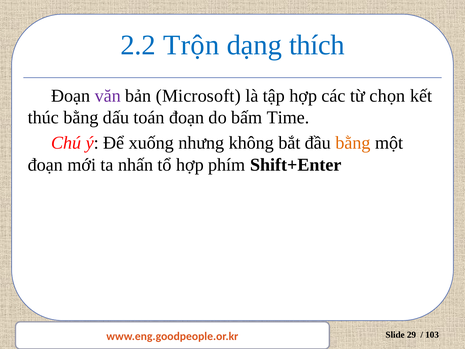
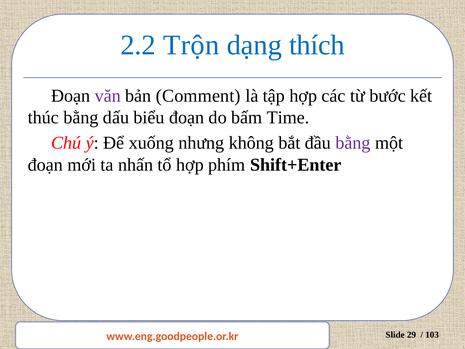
Microsoft: Microsoft -> Comment
chọn: chọn -> bước
toán: toán -> biểu
bằng at (353, 143) colour: orange -> purple
